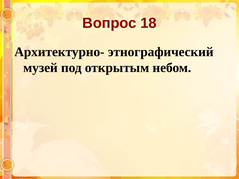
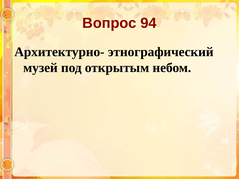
18: 18 -> 94
